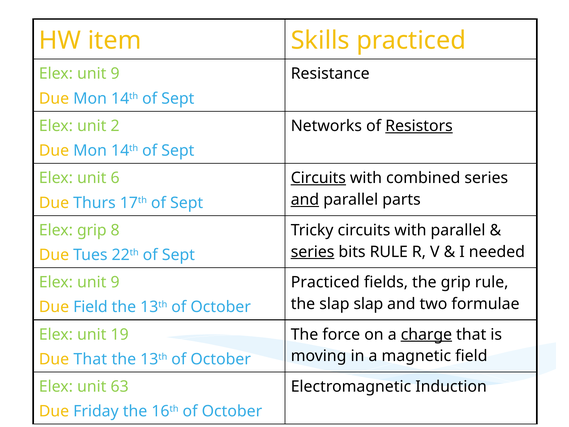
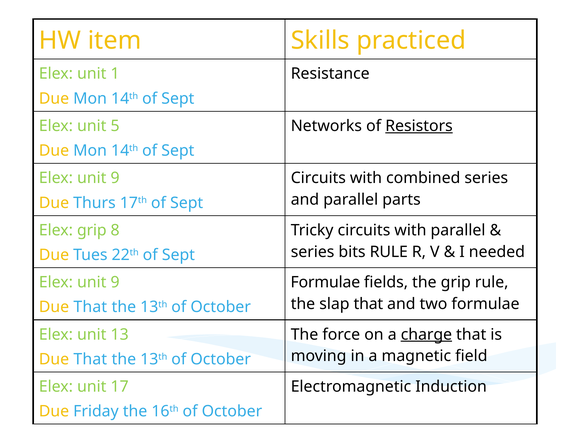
9 at (115, 74): 9 -> 1
2: 2 -> 5
6 at (115, 178): 6 -> 9
Circuits at (318, 178) underline: present -> none
and at (305, 200) underline: present -> none
series at (313, 252) underline: present -> none
Practiced at (325, 282): Practiced -> Formulae
slap slap: slap -> that
Field at (90, 307): Field -> That
19: 19 -> 13
63: 63 -> 17
